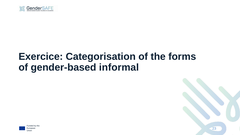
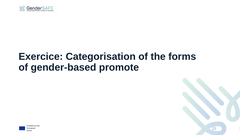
informal: informal -> promote
